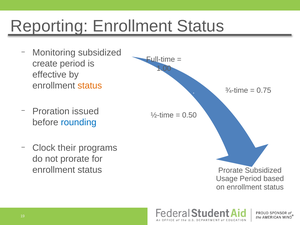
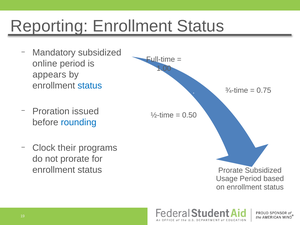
Monitoring: Monitoring -> Mandatory
create: create -> online
effective: effective -> appears
status at (90, 86) colour: orange -> blue
